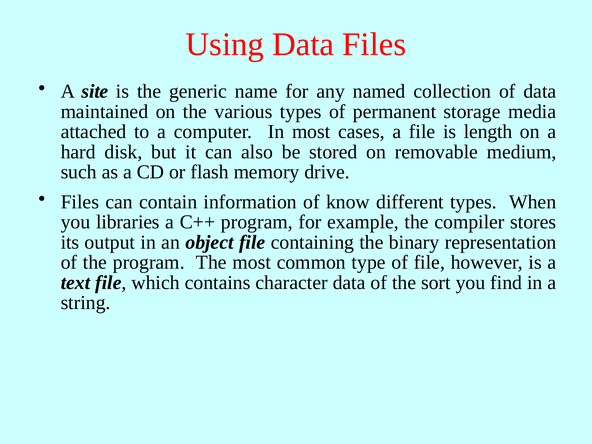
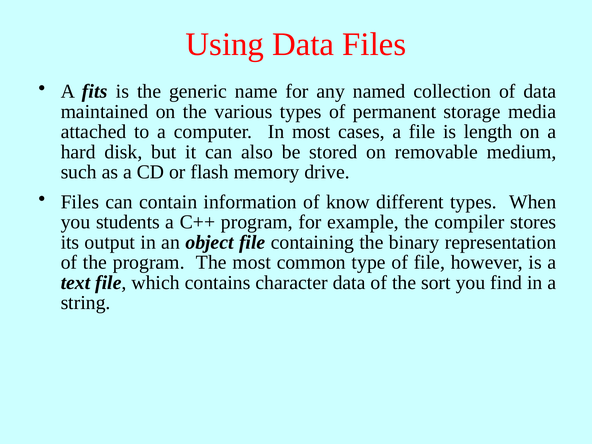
site: site -> fits
libraries: libraries -> students
